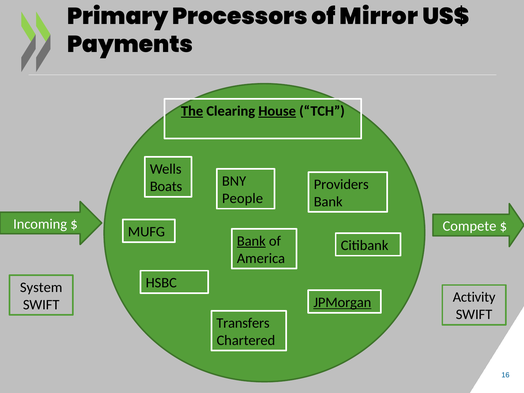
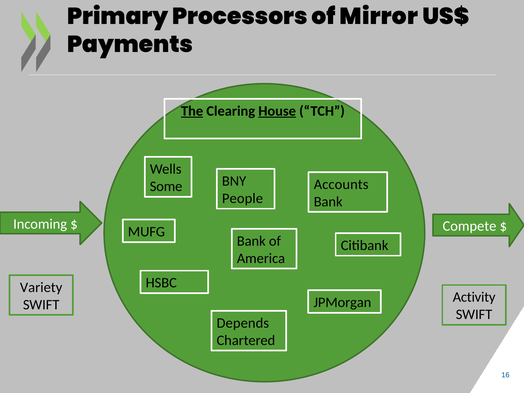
Providers: Providers -> Accounts
Boats: Boats -> Some
Bank at (251, 241) underline: present -> none
System: System -> Variety
JPMorgan underline: present -> none
Transfers: Transfers -> Depends
